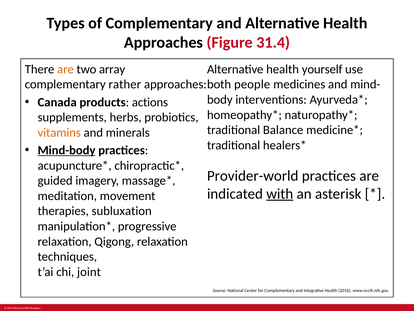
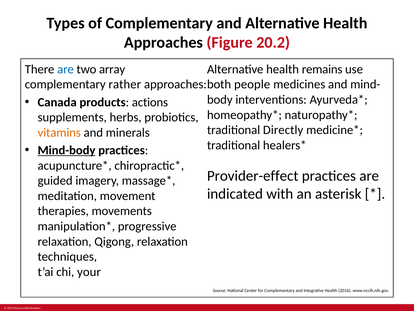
31.4: 31.4 -> 20.2
are at (66, 69) colour: orange -> blue
yourself: yourself -> remains
Balance: Balance -> Directly
Provider-world: Provider-world -> Provider-effect
with underline: present -> none
subluxation: subluxation -> movements
joint: joint -> your
